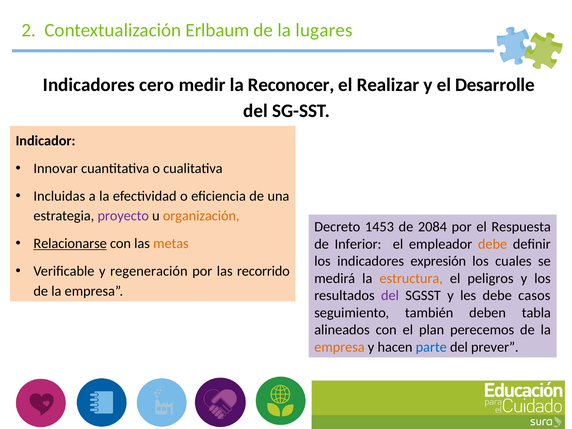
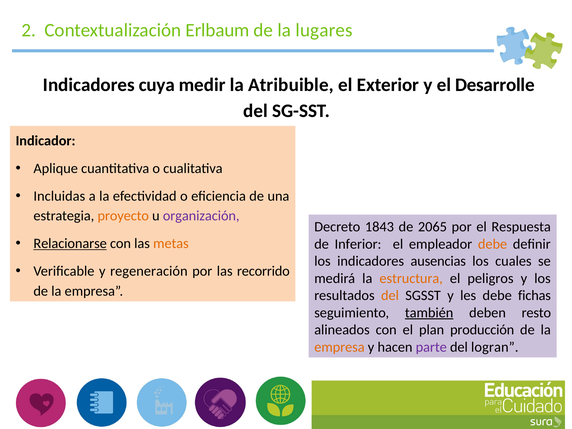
cero: cero -> cuya
Reconocer: Reconocer -> Atribuible
Realizar: Realizar -> Exterior
Innovar: Innovar -> Aplique
proyecto colour: purple -> orange
organización colour: orange -> purple
1453: 1453 -> 1843
2084: 2084 -> 2065
expresión: expresión -> ausencias
del at (390, 296) colour: purple -> orange
casos: casos -> fichas
también underline: none -> present
tabla: tabla -> resto
perecemos: perecemos -> producción
parte colour: blue -> purple
prever: prever -> logran
